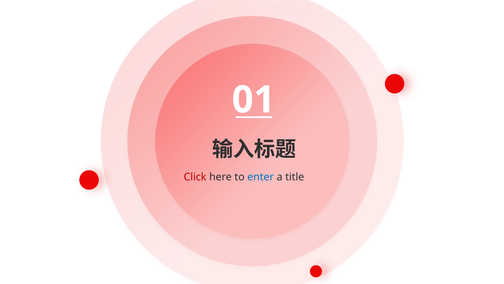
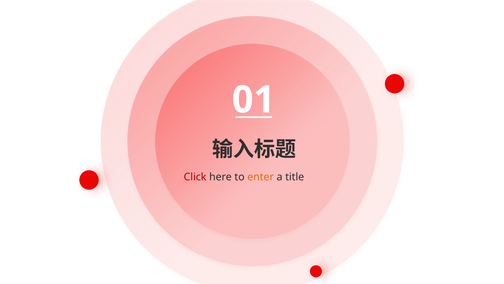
enter colour: blue -> orange
